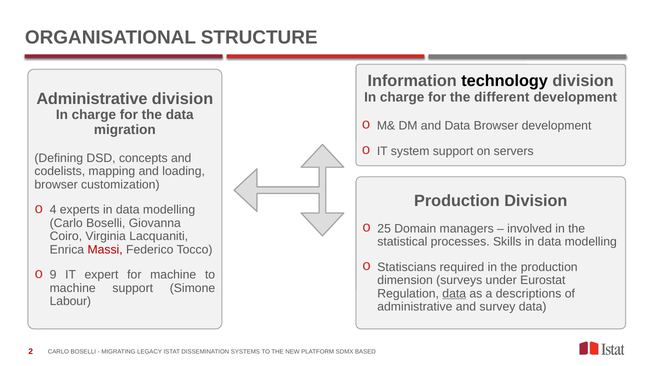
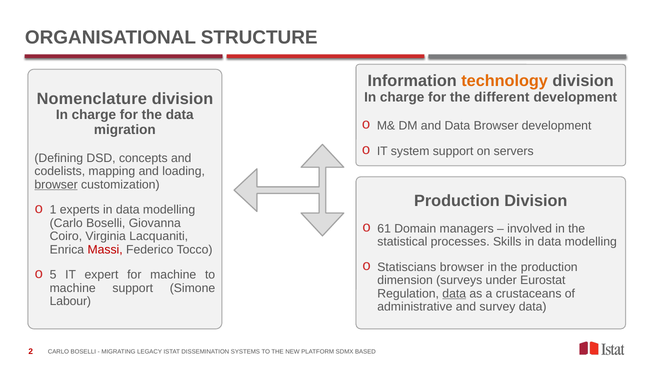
technology colour: black -> orange
Administrative at (92, 99): Administrative -> Nomenclature
browser at (56, 184) underline: none -> present
4: 4 -> 1
25: 25 -> 61
Statiscians required: required -> browser
9: 9 -> 5
descriptions: descriptions -> crustaceans
